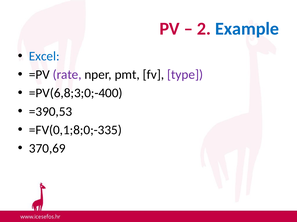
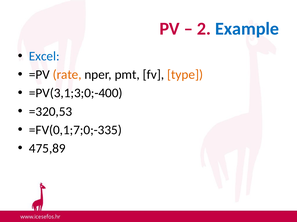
rate colour: purple -> orange
type colour: purple -> orange
=PV(6,8;3;0;-400: =PV(6,8;3;0;-400 -> =PV(3,1;3;0;-400
=390,53: =390,53 -> =320,53
=FV(0,1;8;0;-335: =FV(0,1;8;0;-335 -> =FV(0,1;7;0;-335
370,69: 370,69 -> 475,89
